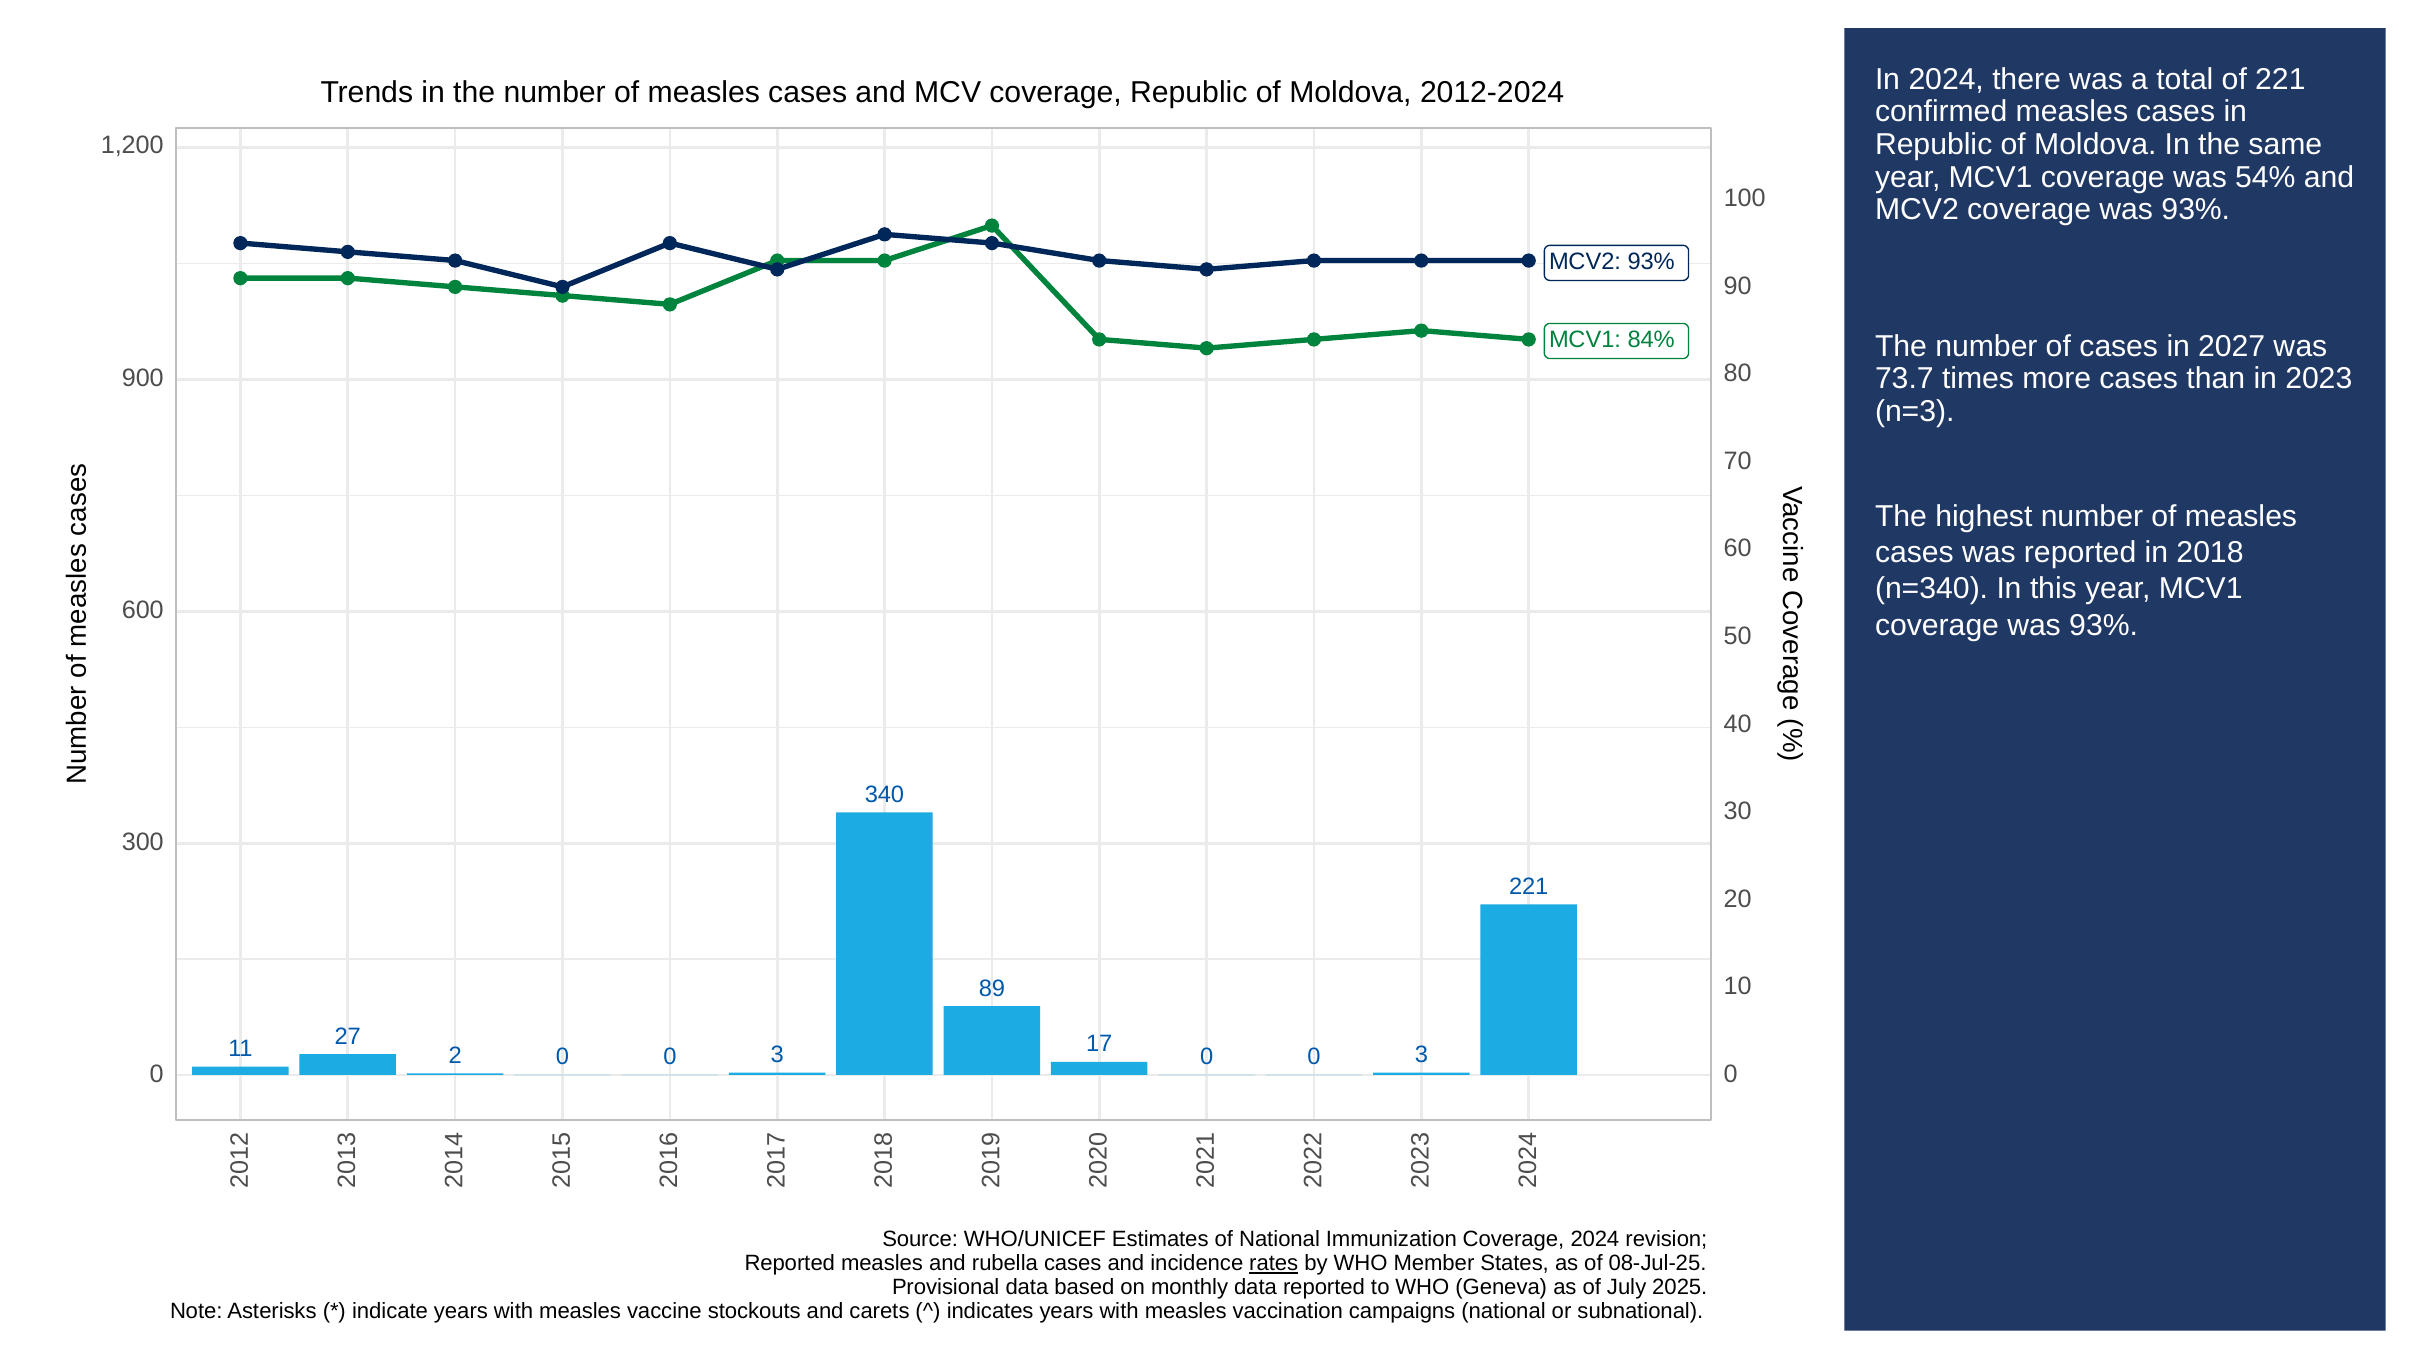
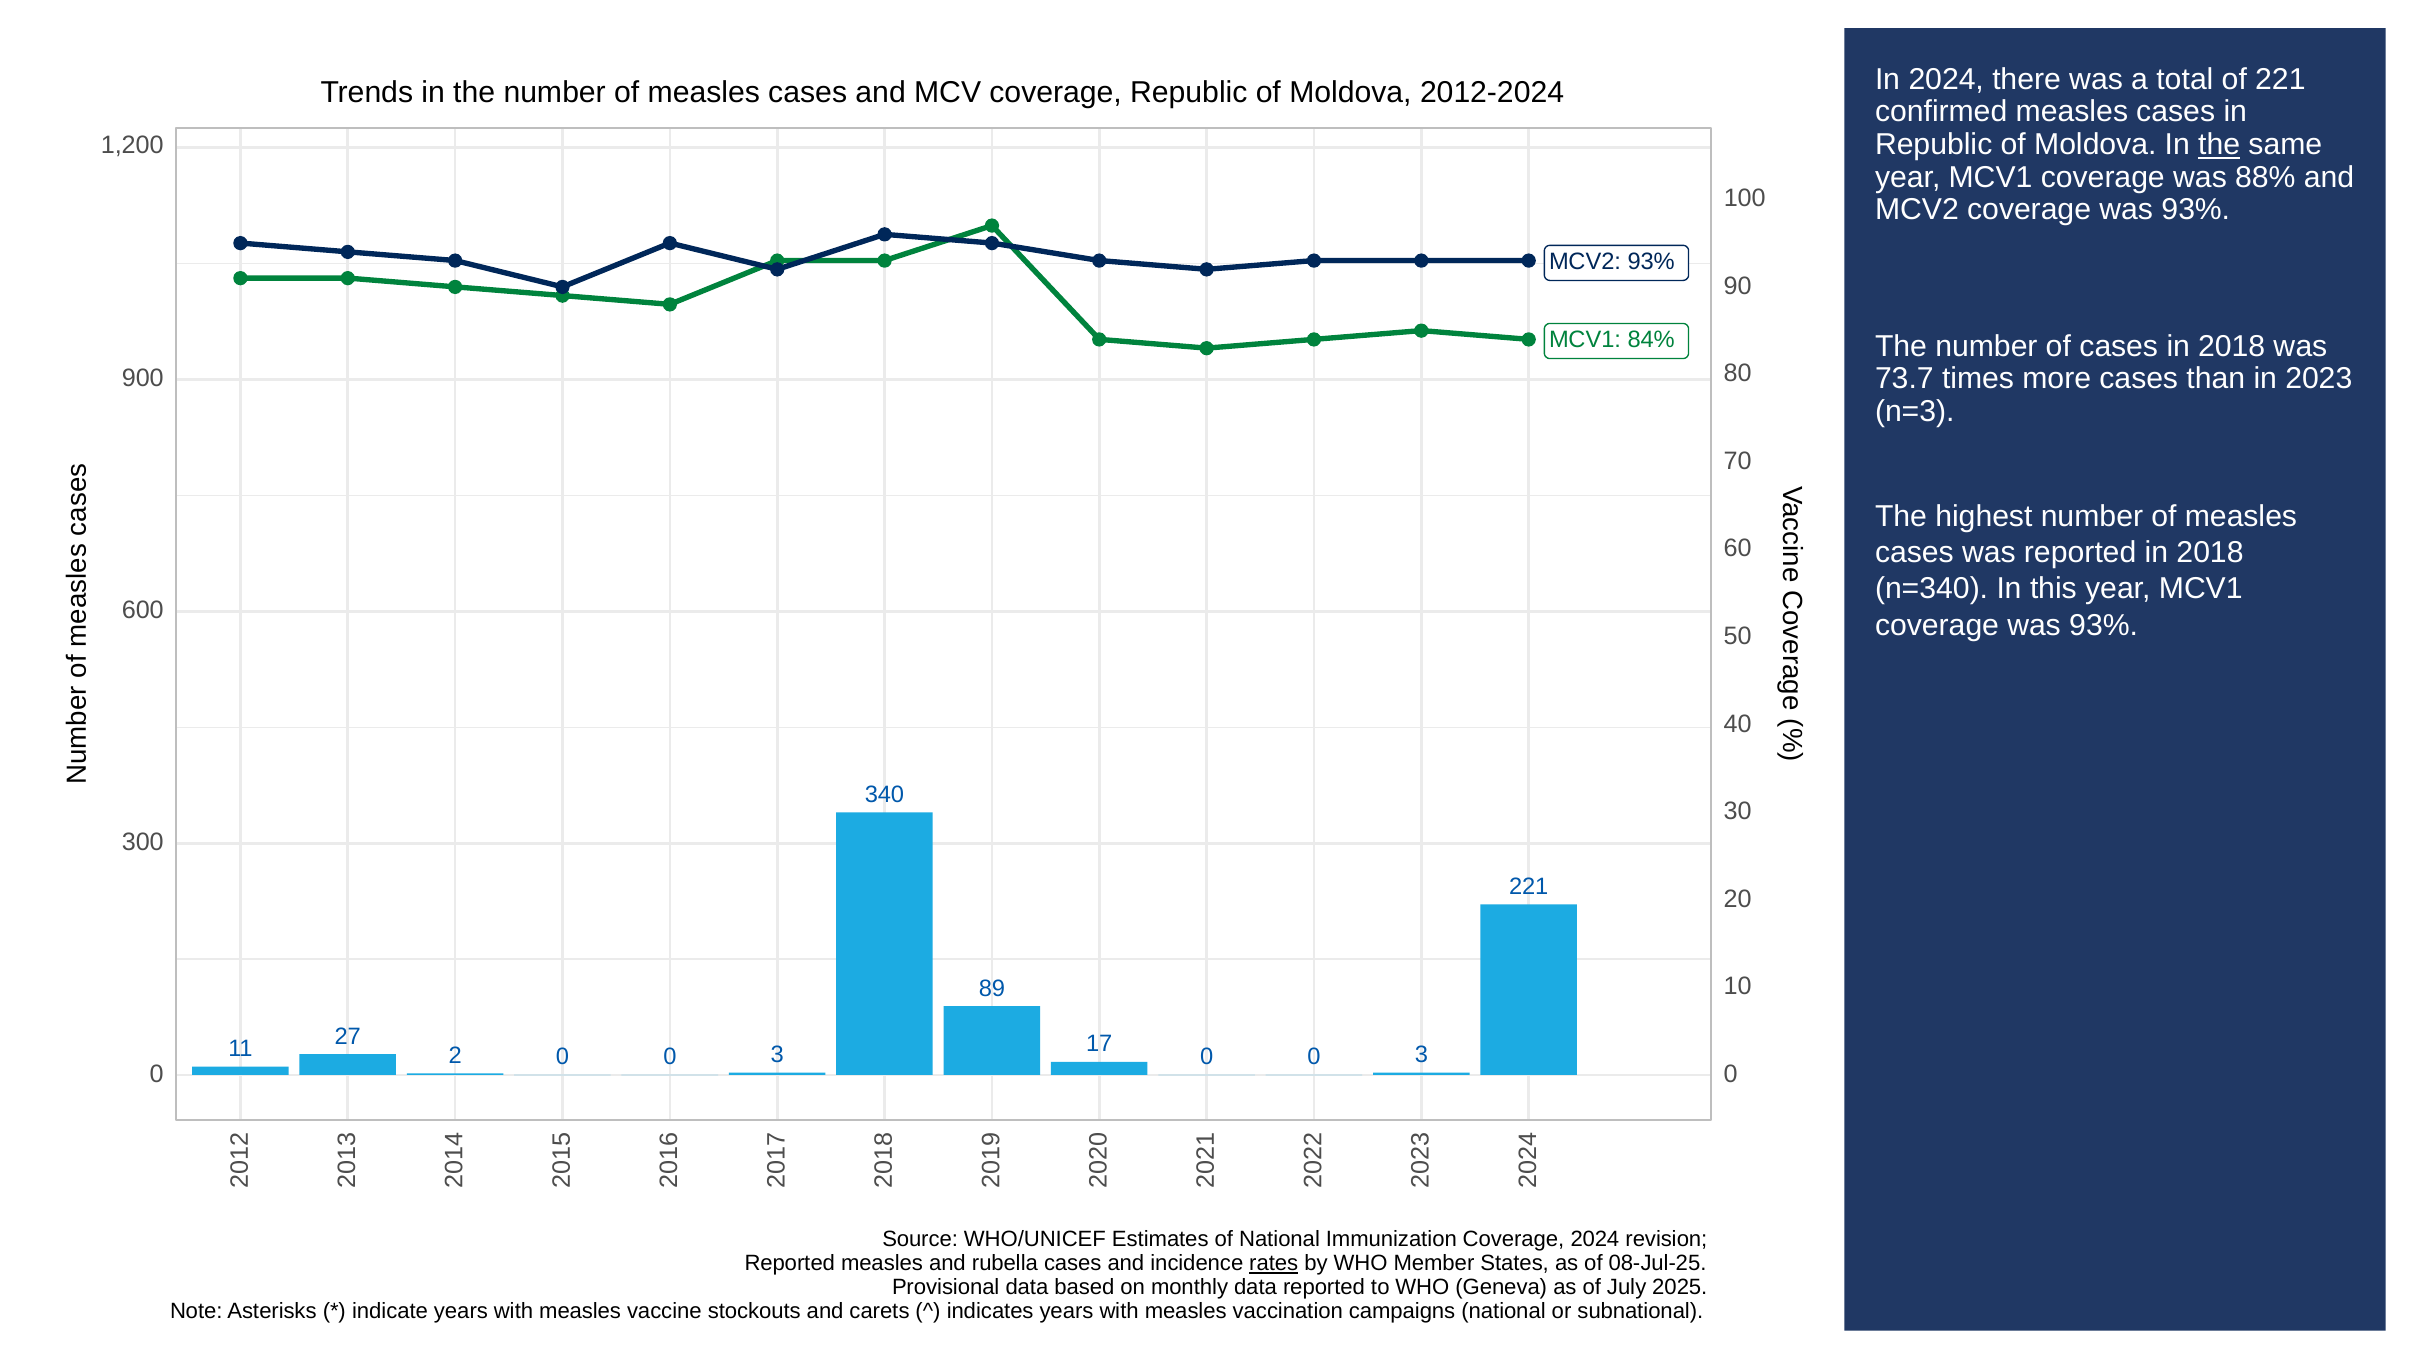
the at (2219, 145) underline: none -> present
54%: 54% -> 88%
cases in 2027: 2027 -> 2018
